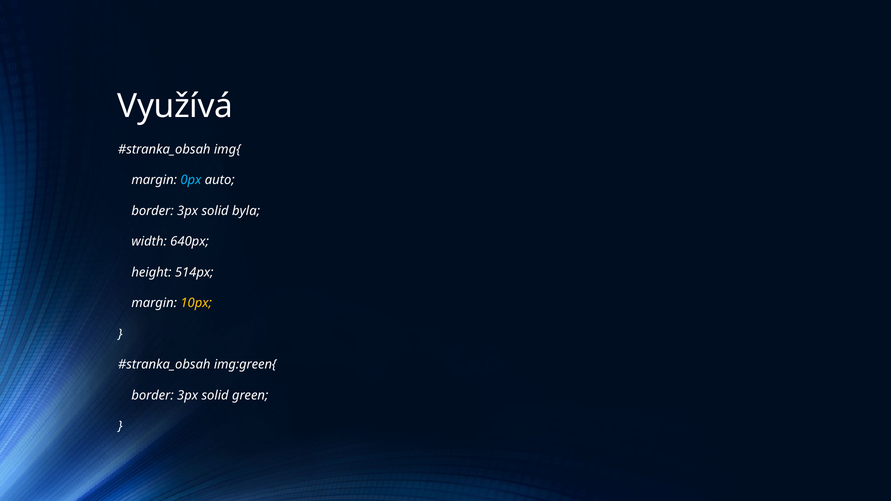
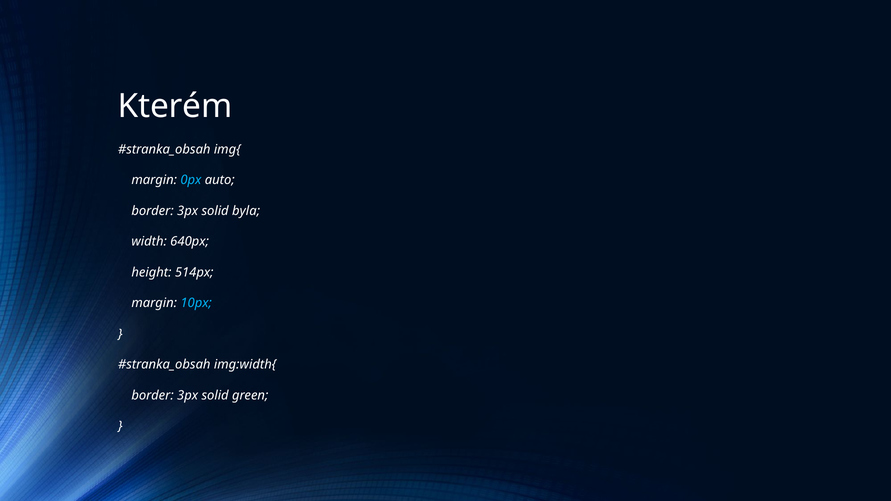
Využívá: Využívá -> Kterém
10px colour: yellow -> light blue
img:green{: img:green{ -> img:width{
